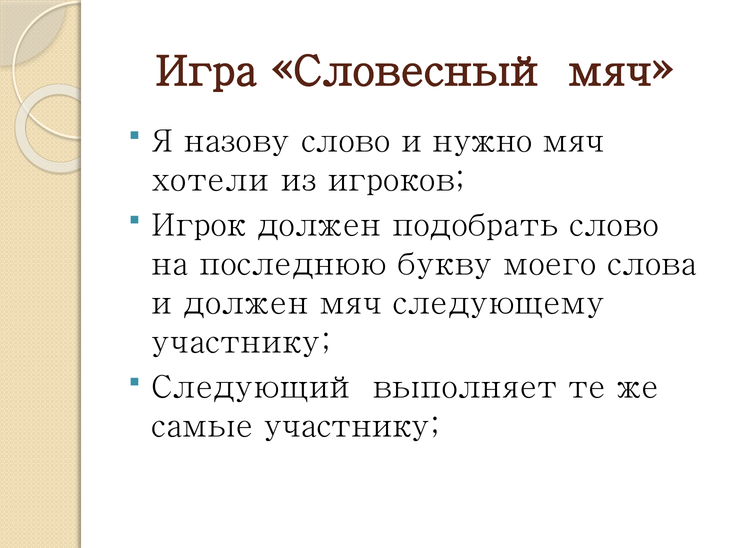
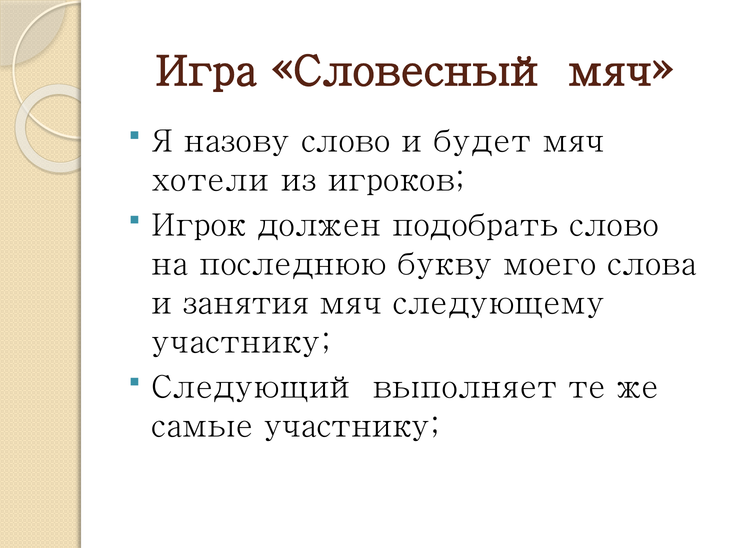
нужно: нужно -> будет
и должен: должен -> занятия
